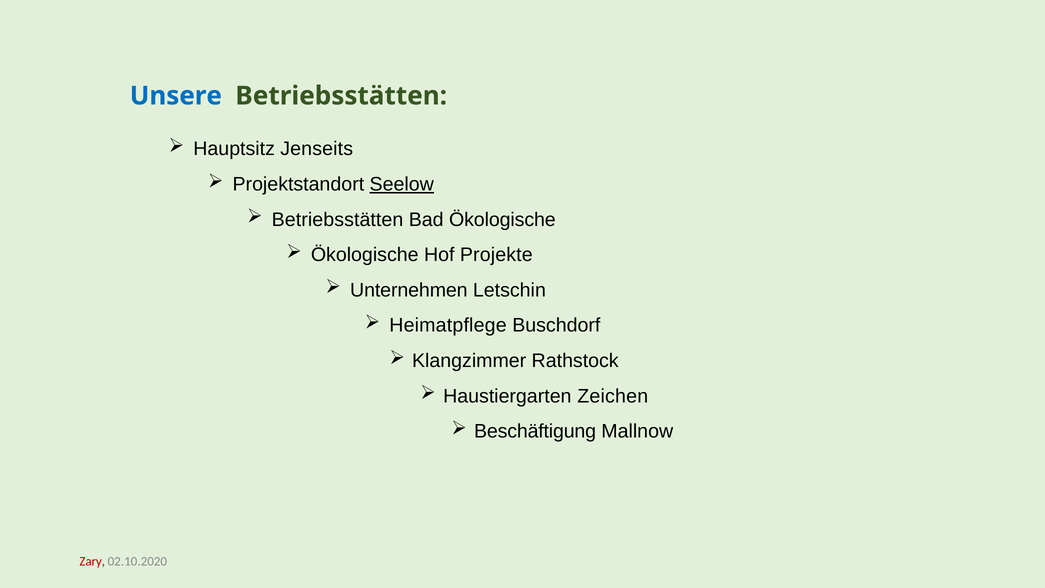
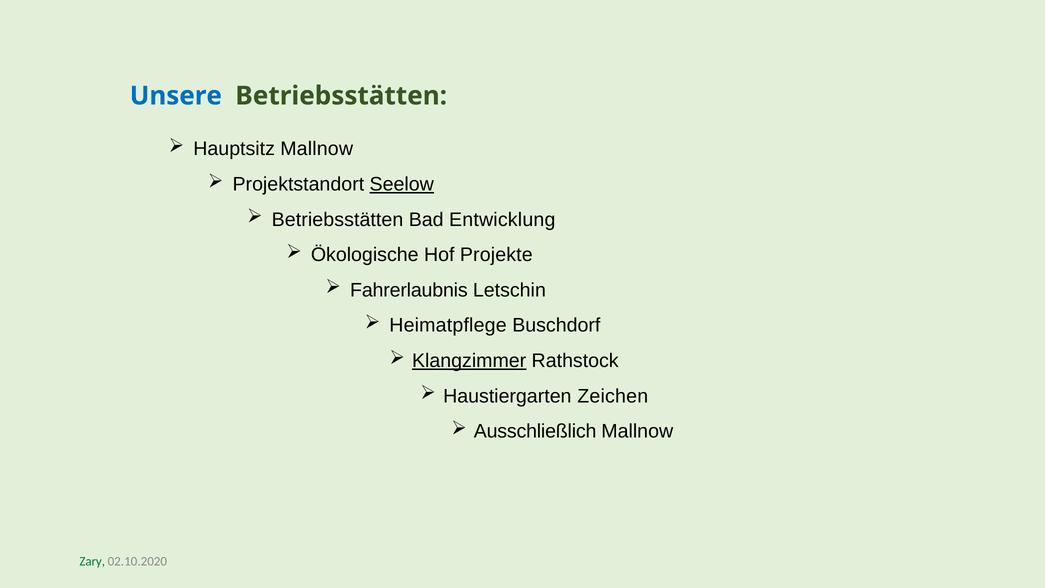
Hauptsitz Jenseits: Jenseits -> Mallnow
Bad Ökologische: Ökologische -> Entwicklung
Unternehmen: Unternehmen -> Fahrerlaubnis
Klangzimmer underline: none -> present
Beschäftigung: Beschäftigung -> Ausschließlich
Zary colour: red -> green
